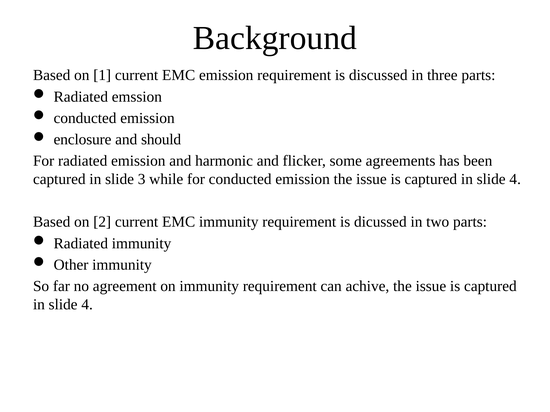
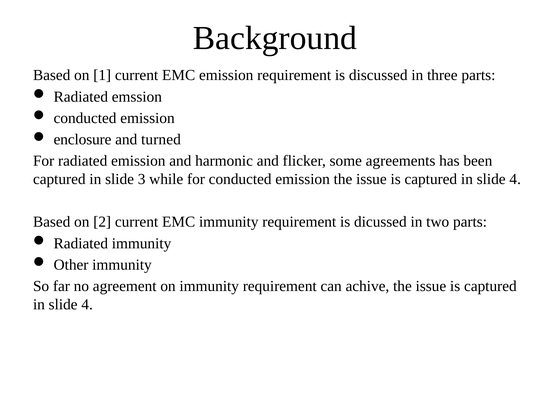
should: should -> turned
